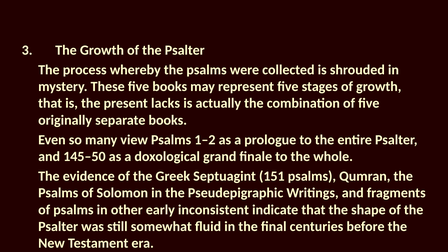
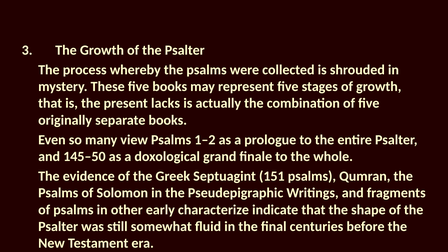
inconsistent: inconsistent -> characterize
